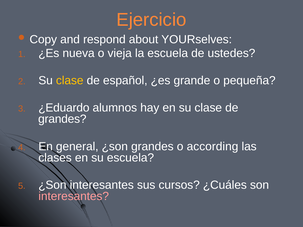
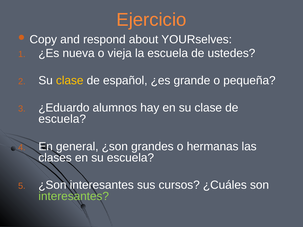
grandes at (62, 119): grandes -> escuela
according: according -> hermanas
interesantes at (74, 197) colour: pink -> light green
